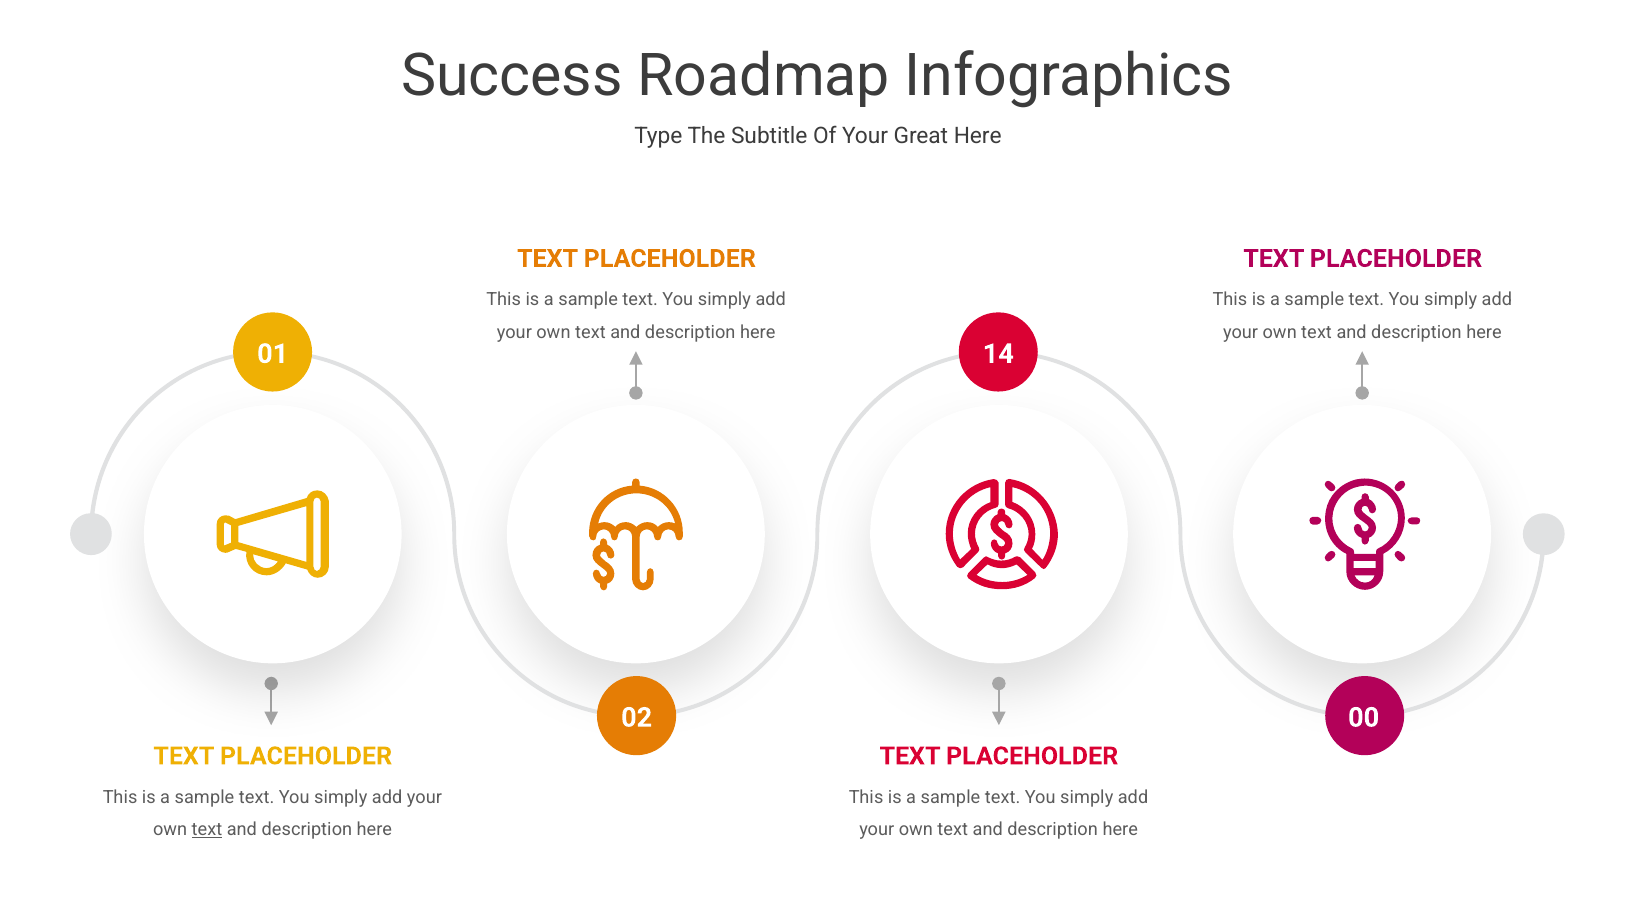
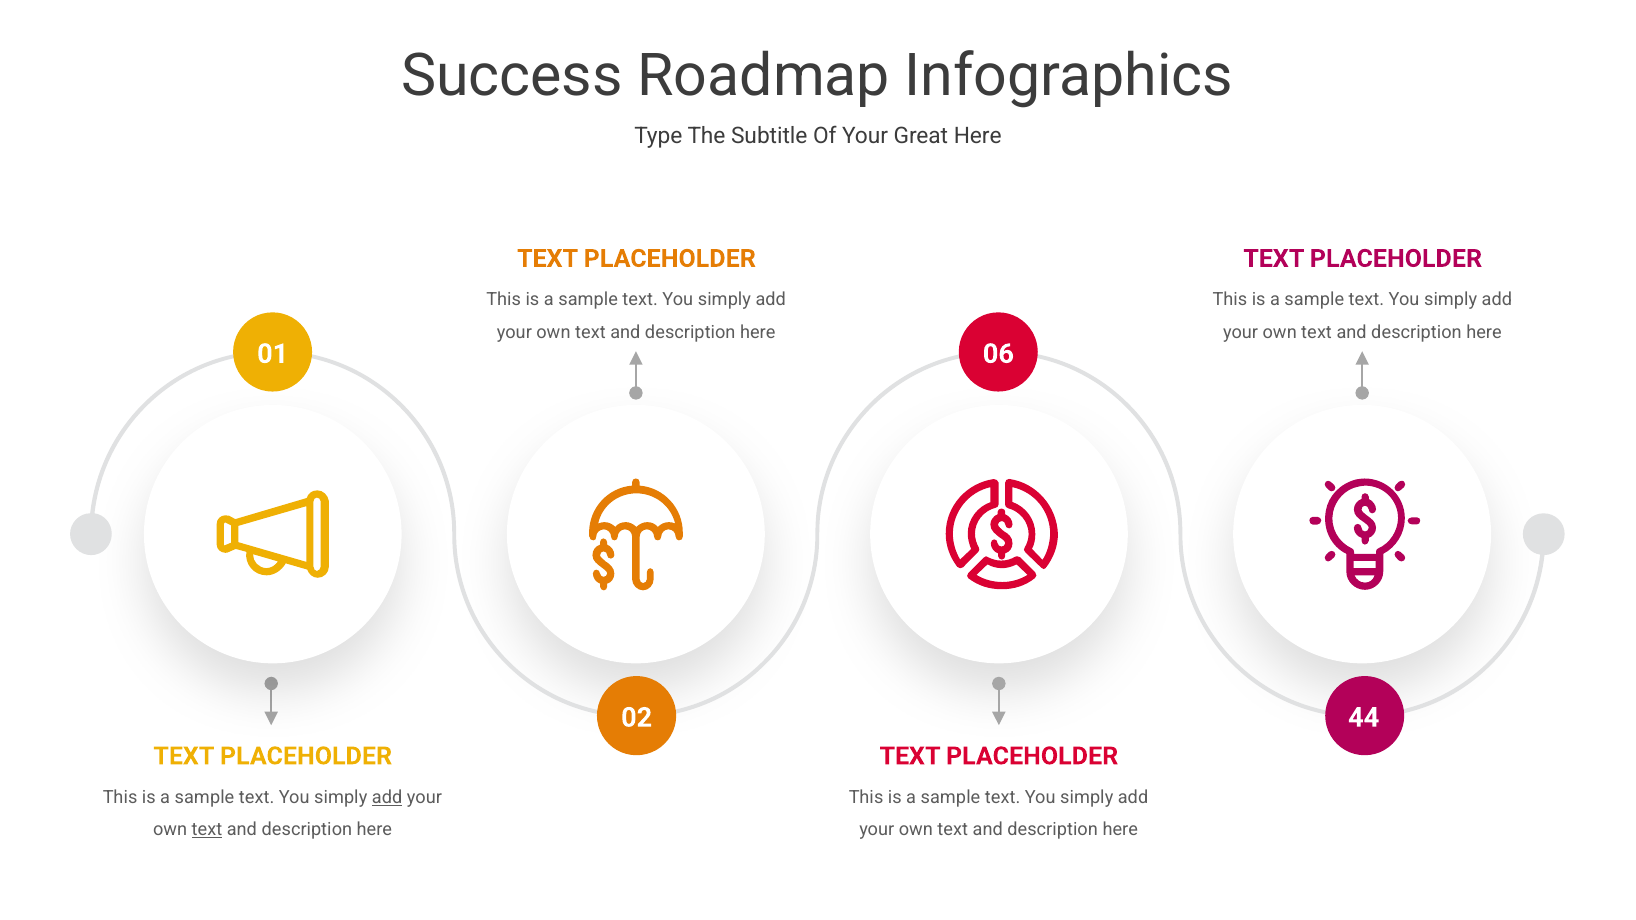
14: 14 -> 06
00: 00 -> 44
add at (387, 798) underline: none -> present
